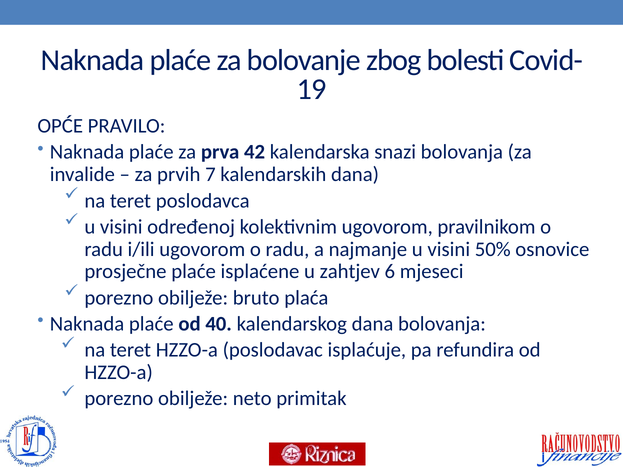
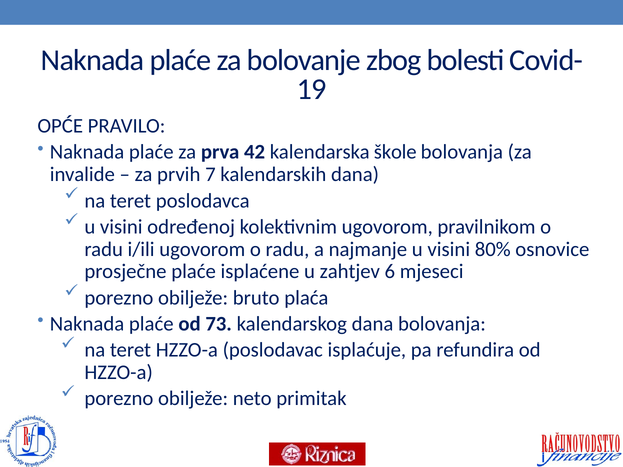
snazi: snazi -> škole
50%: 50% -> 80%
40: 40 -> 73
